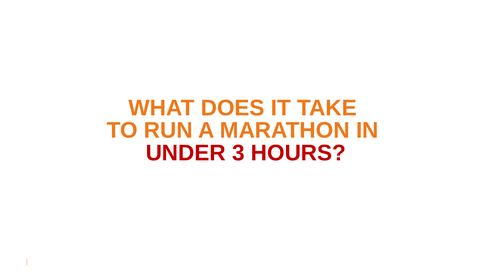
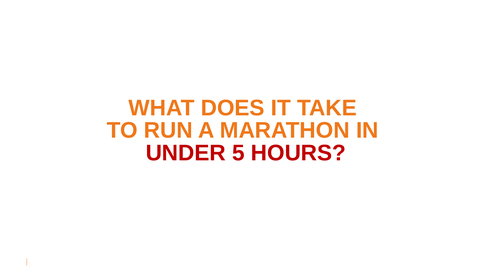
3: 3 -> 5
